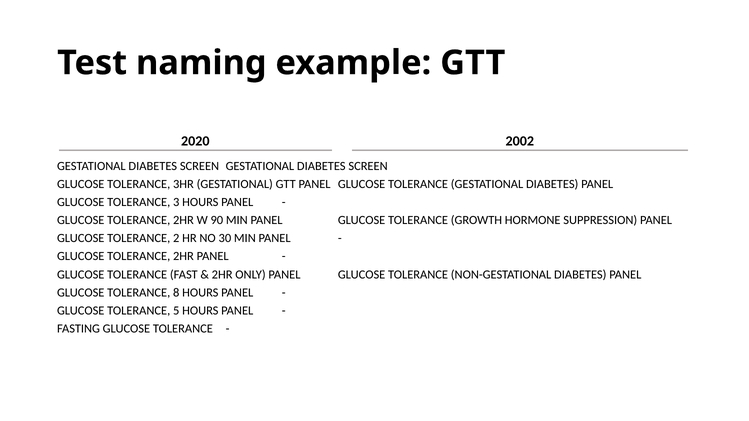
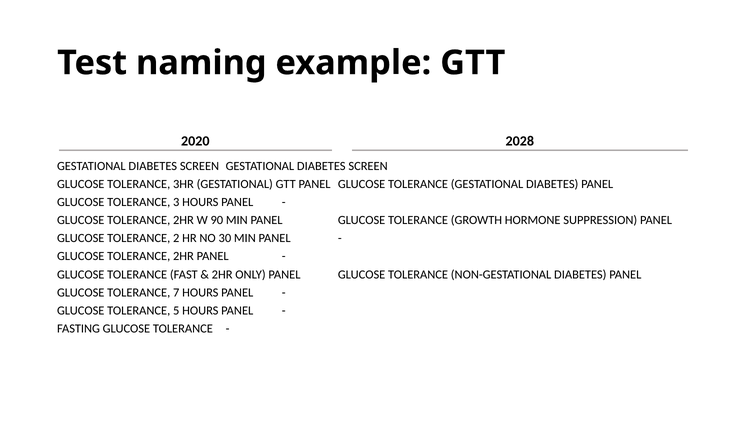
2002: 2002 -> 2028
8: 8 -> 7
